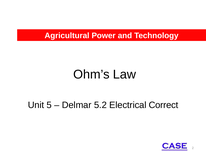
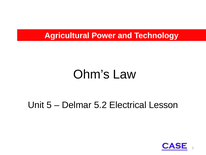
Correct: Correct -> Lesson
